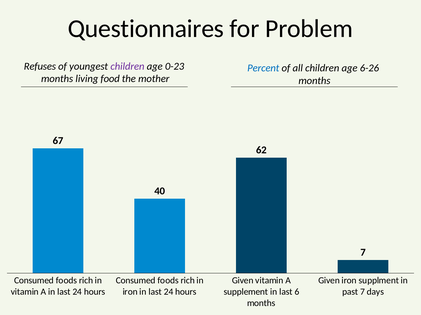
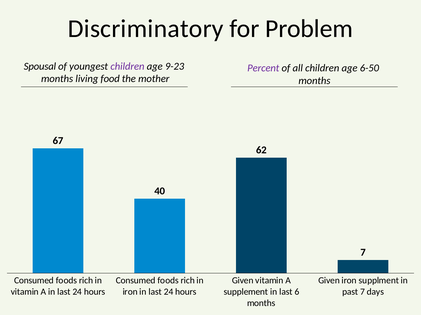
Questionnaires: Questionnaires -> Discriminatory
Refuses: Refuses -> Spousal
0-23: 0-23 -> 9-23
Percent colour: blue -> purple
6-26: 6-26 -> 6-50
